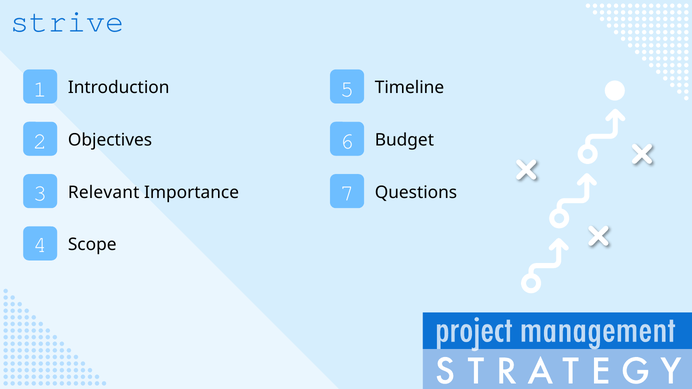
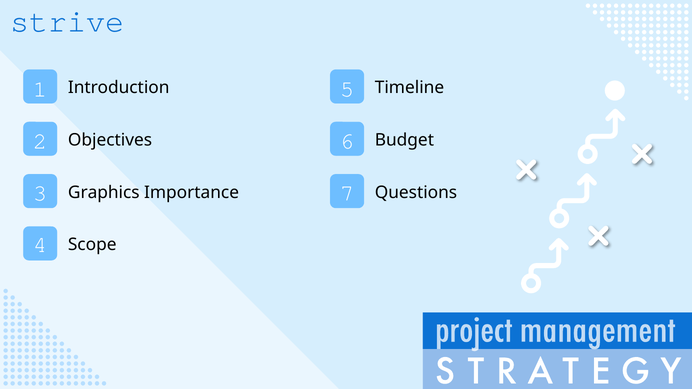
Relevant: Relevant -> Graphics
